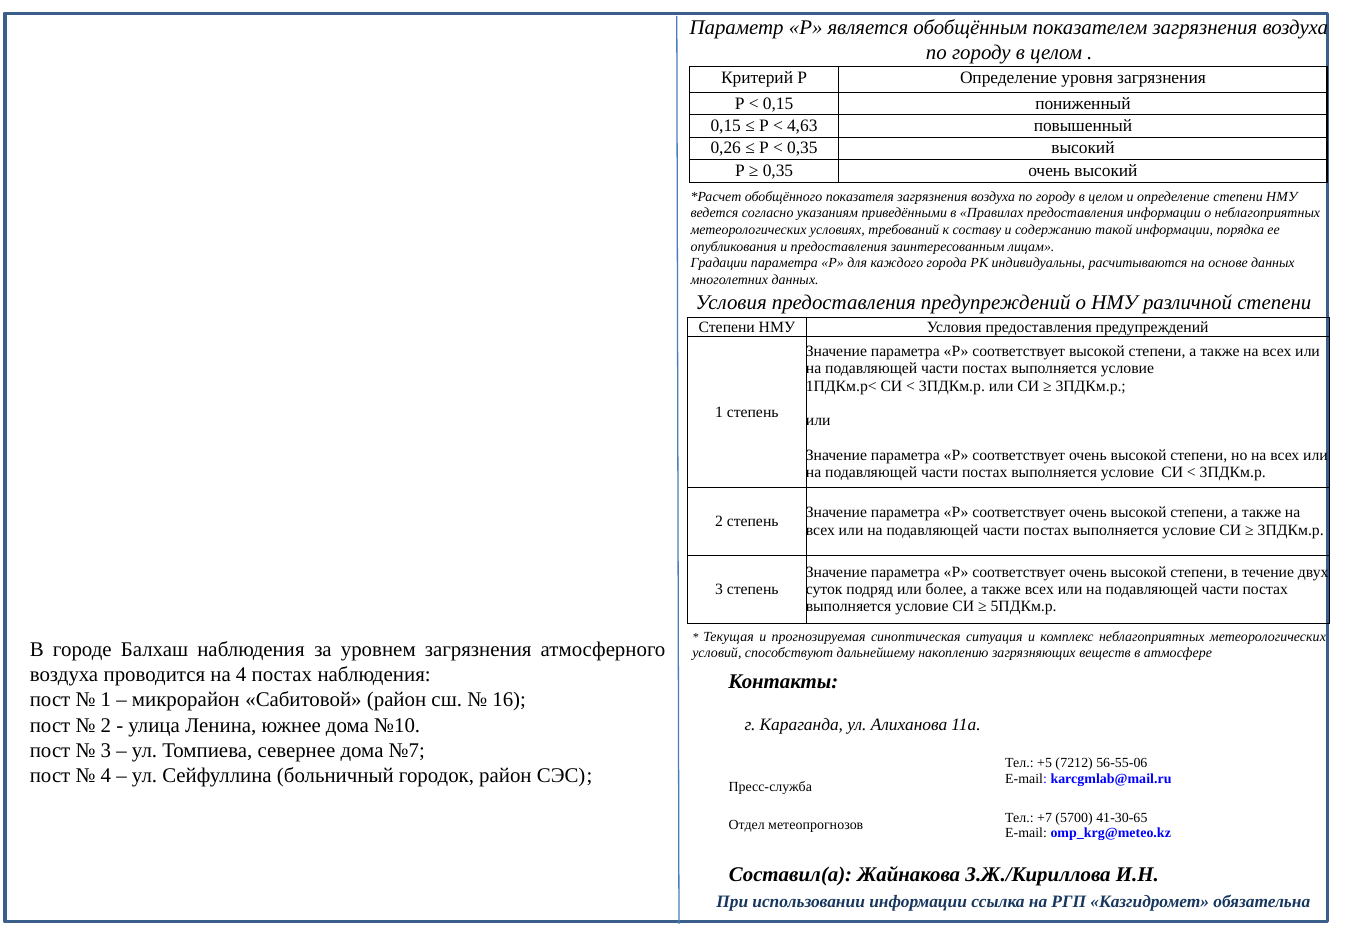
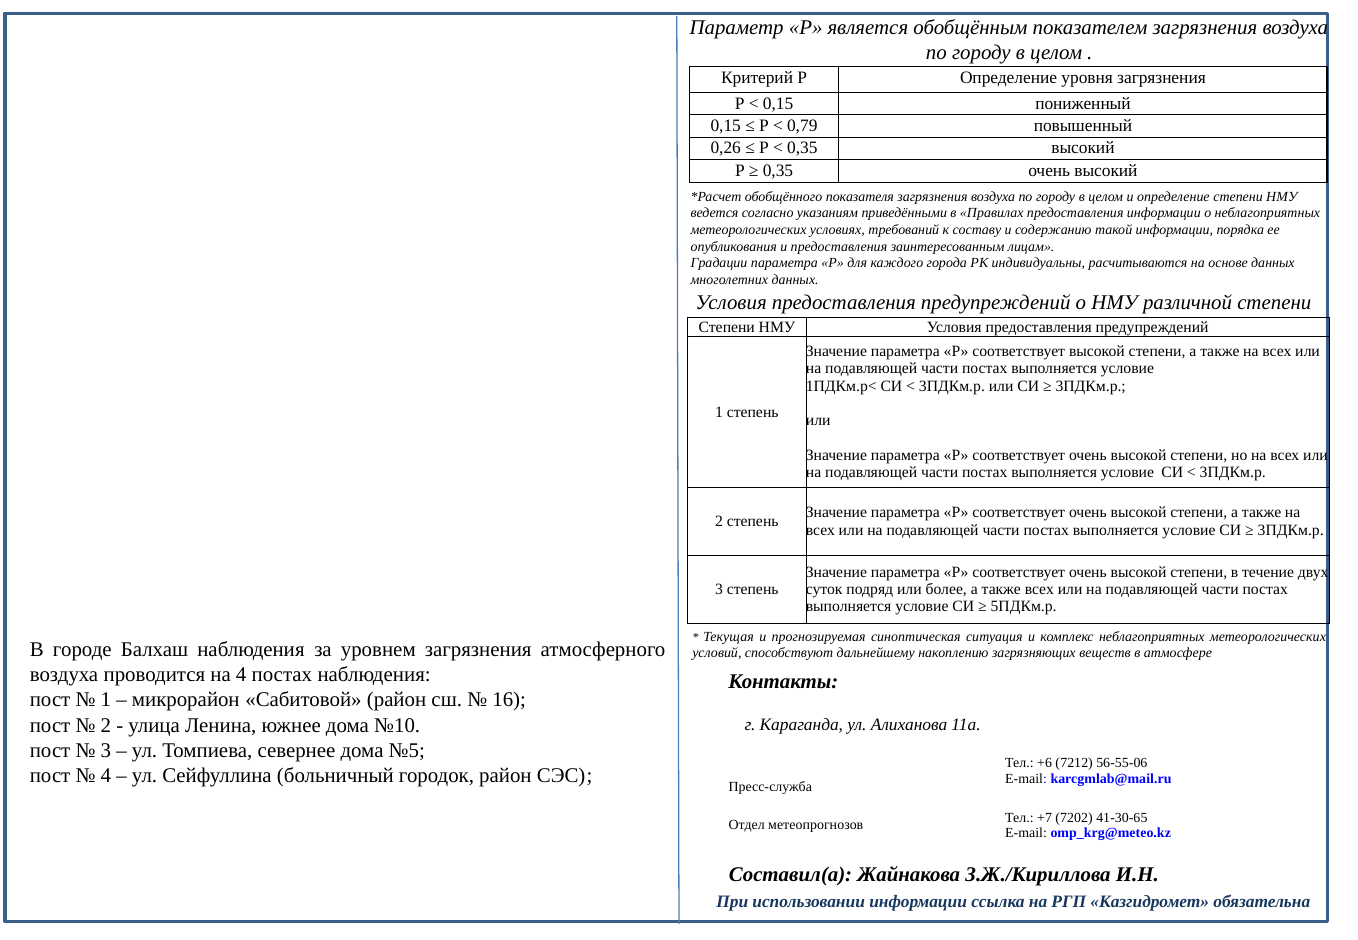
4,63: 4,63 -> 0,79
№7: №7 -> №5
+5: +5 -> +6
5700: 5700 -> 7202
